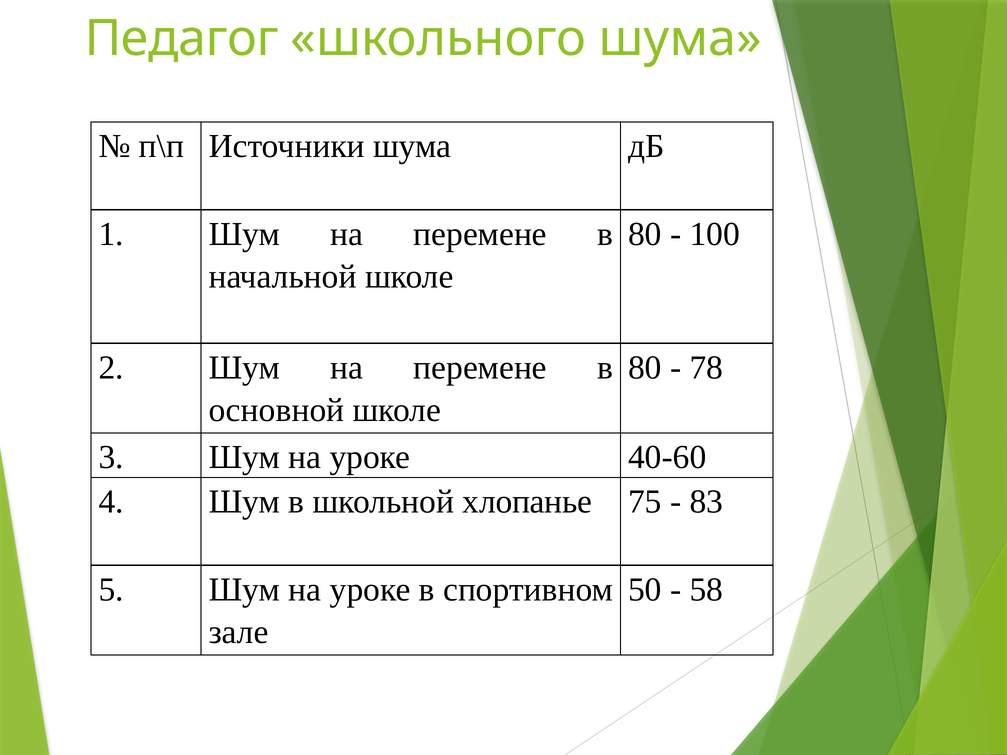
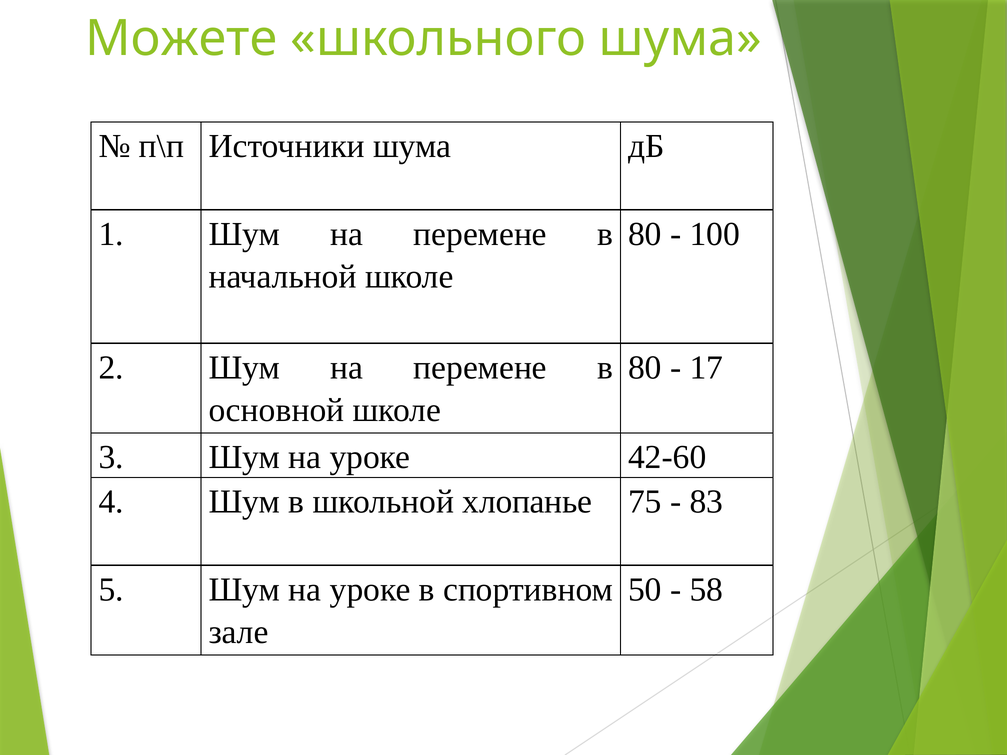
Педагог: Педагог -> Можете
78: 78 -> 17
40-60: 40-60 -> 42-60
